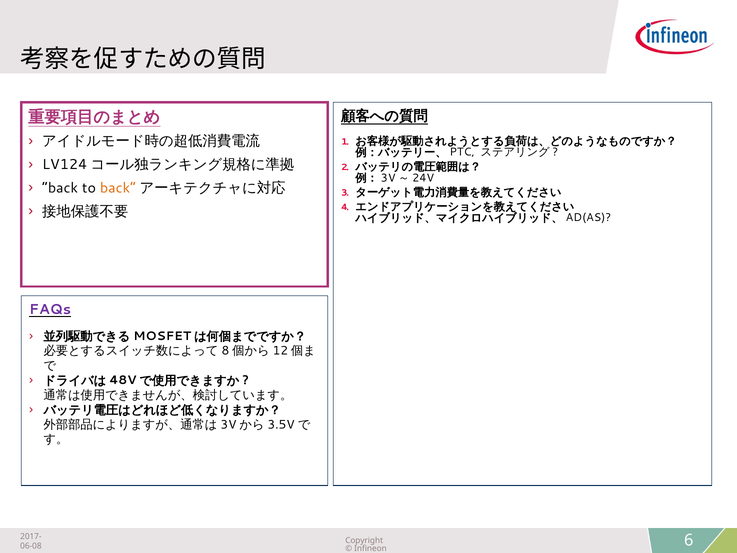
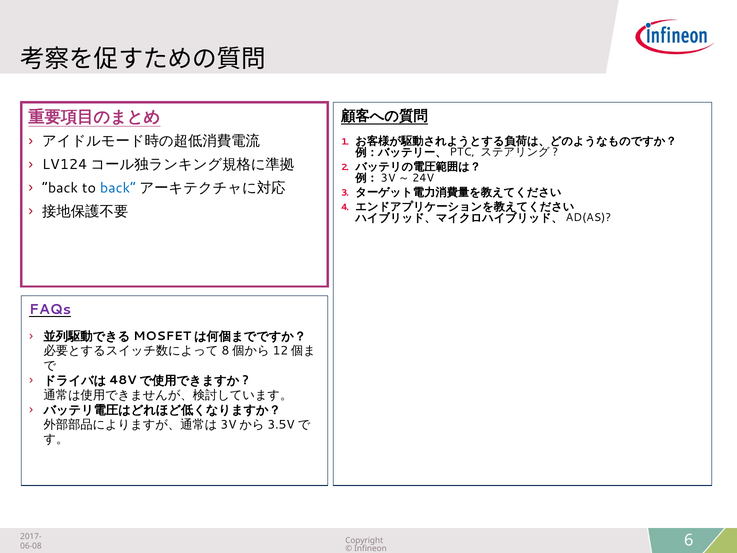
back at (118, 188) colour: orange -> blue
